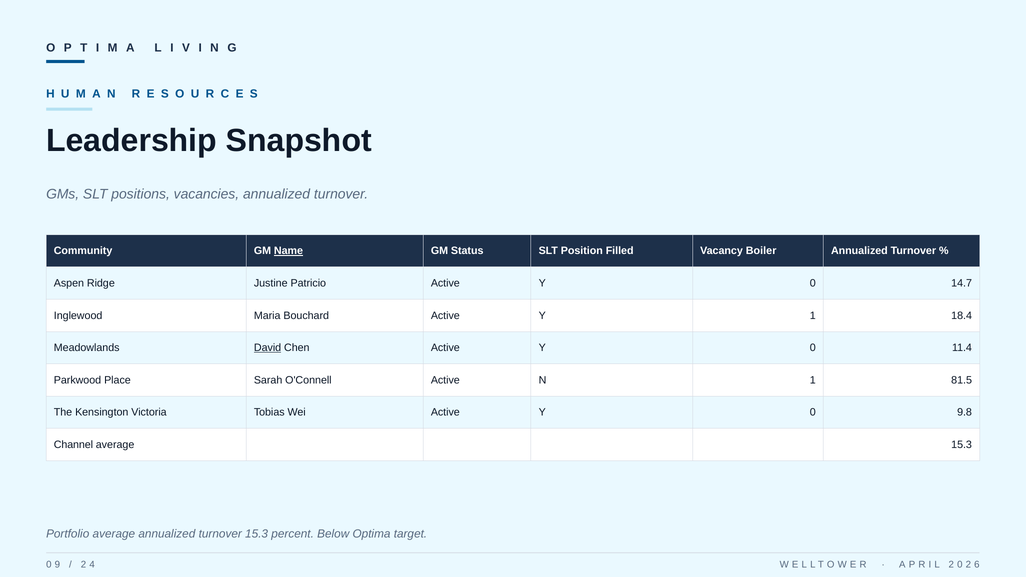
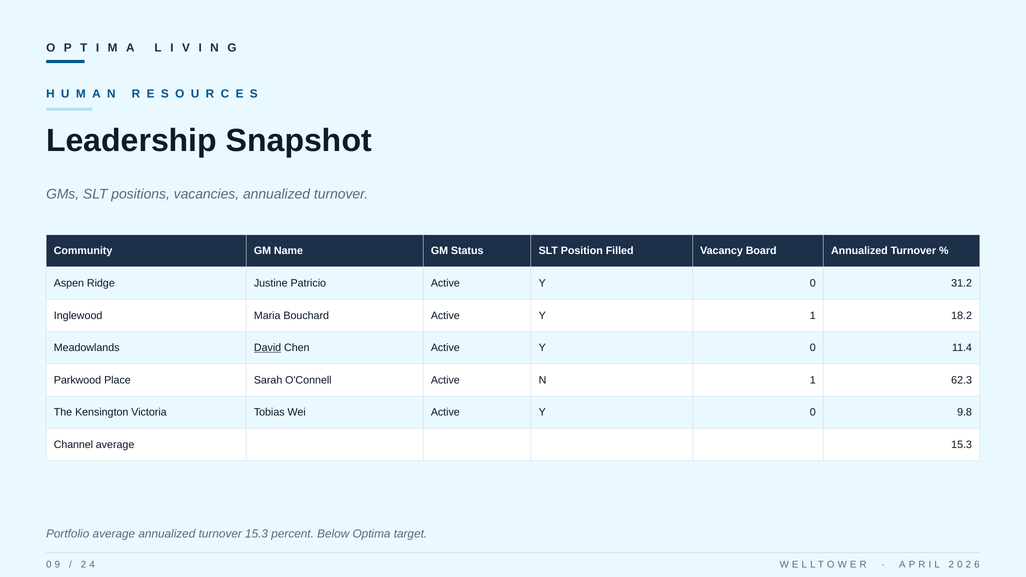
Name underline: present -> none
Boiler: Boiler -> Board
14.7: 14.7 -> 31.2
18.4: 18.4 -> 18.2
81.5: 81.5 -> 62.3
